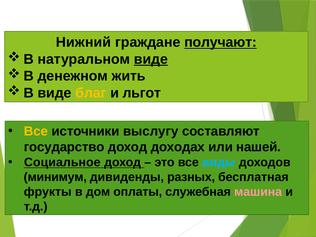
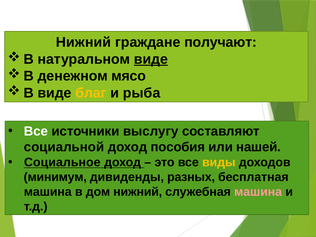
получают underline: present -> none
жить: жить -> мясо
льгот: льгот -> рыба
Все at (36, 131) colour: yellow -> white
государство: государство -> социальной
доходах: доходах -> пособия
виды colour: light blue -> yellow
фрукты at (48, 192): фрукты -> машина
дом оплаты: оплаты -> нижний
